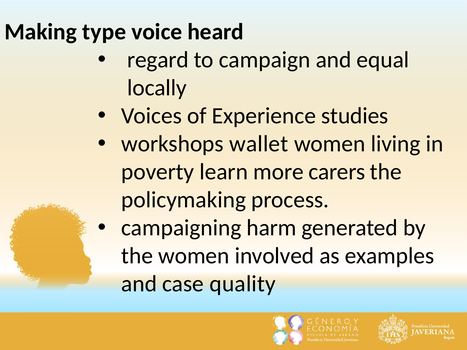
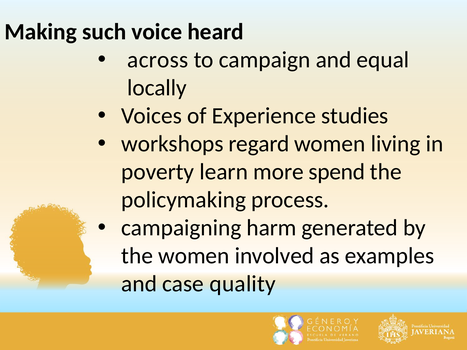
type: type -> such
regard: regard -> across
wallet: wallet -> regard
carers: carers -> spend
